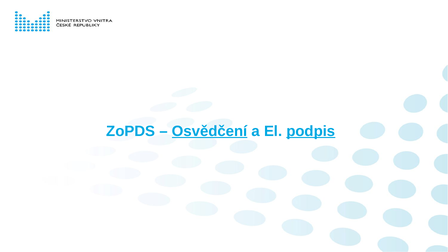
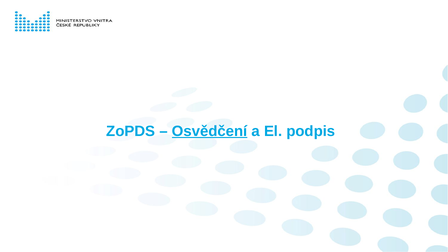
podpis underline: present -> none
